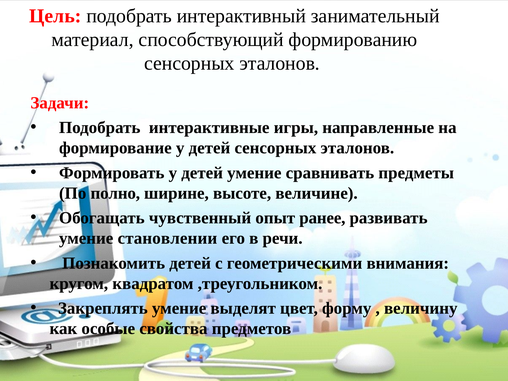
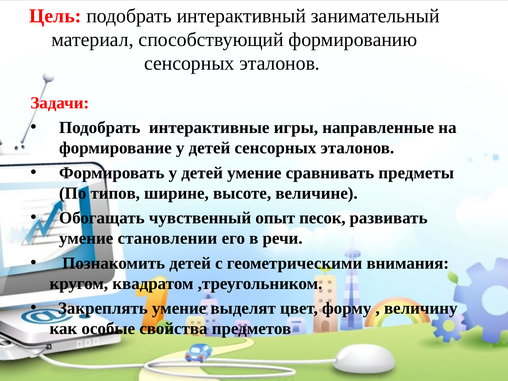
полно: полно -> типов
ранее: ранее -> песок
